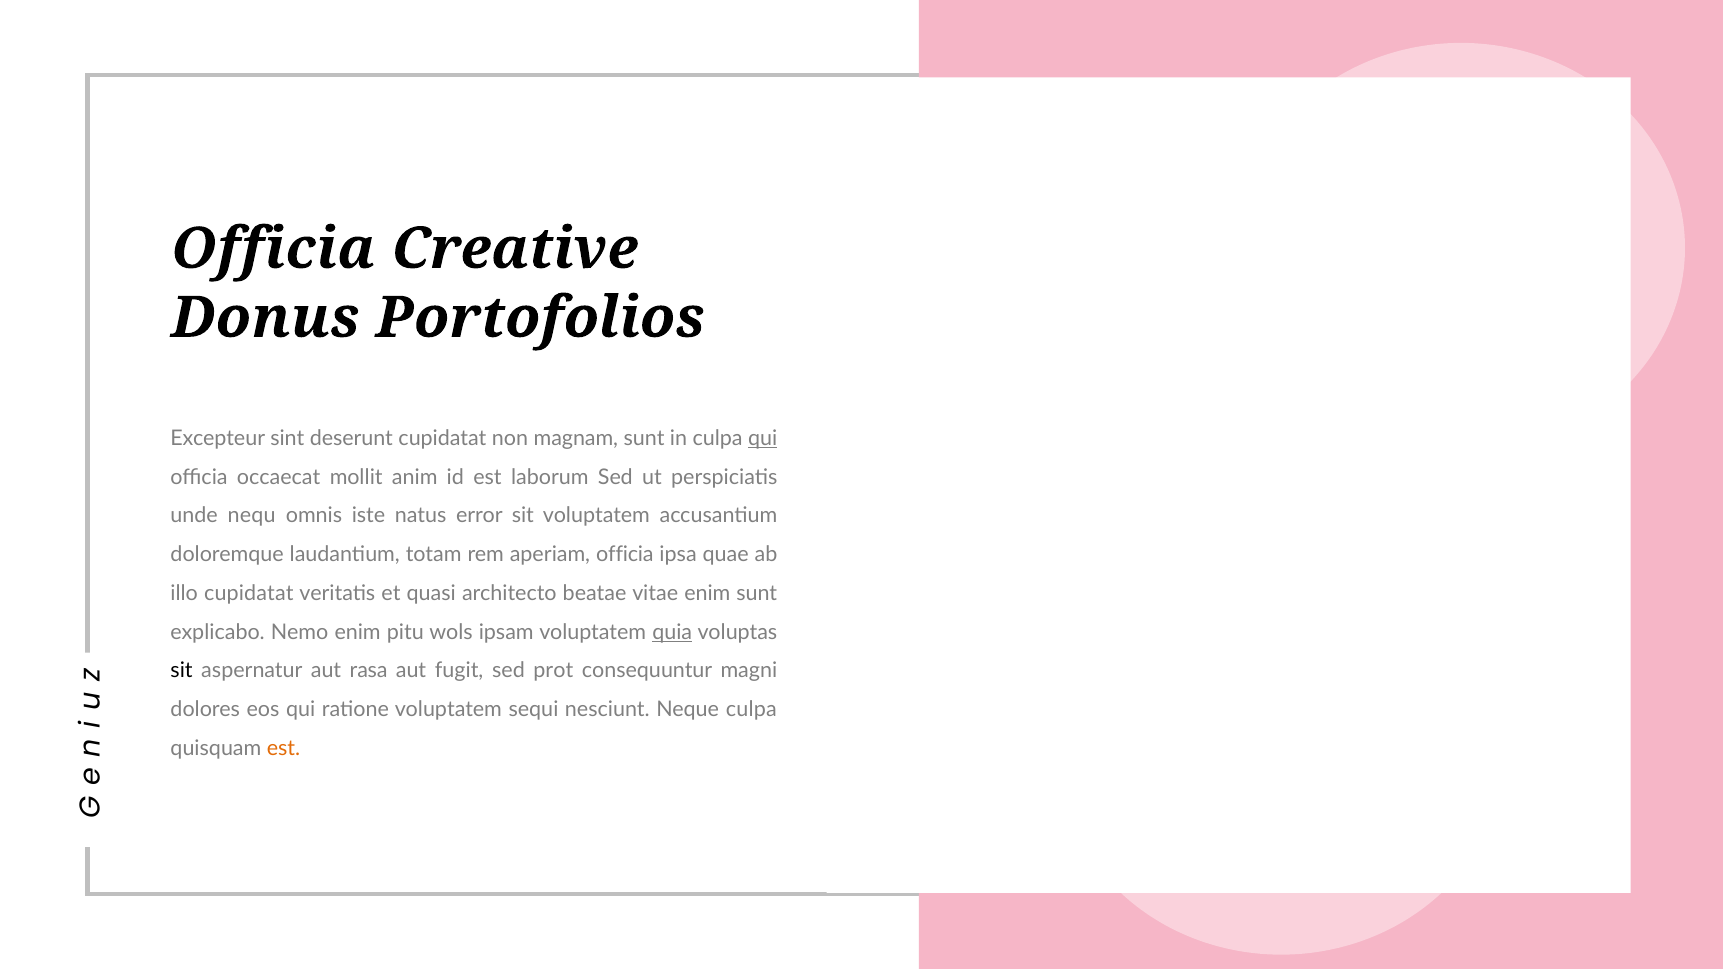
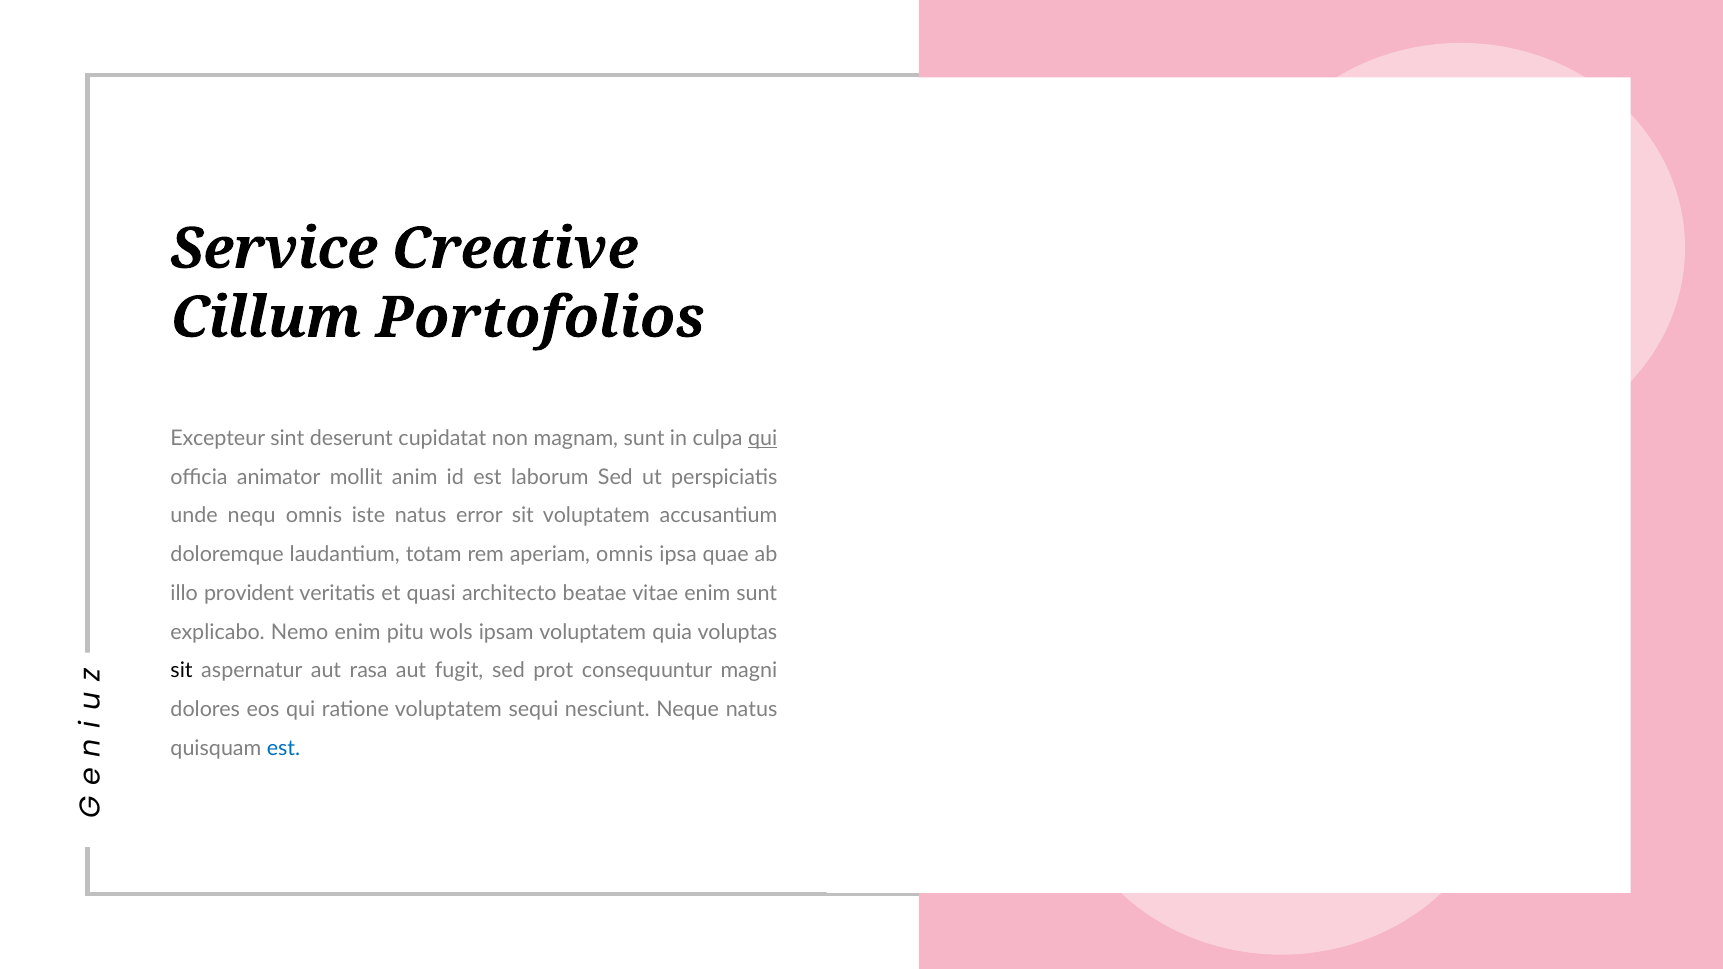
Officia at (273, 249): Officia -> Service
Donus: Donus -> Cillum
occaecat: occaecat -> animator
aperiam officia: officia -> omnis
illo cupidatat: cupidatat -> provident
quia underline: present -> none
Neque culpa: culpa -> natus
est at (284, 749) colour: orange -> blue
